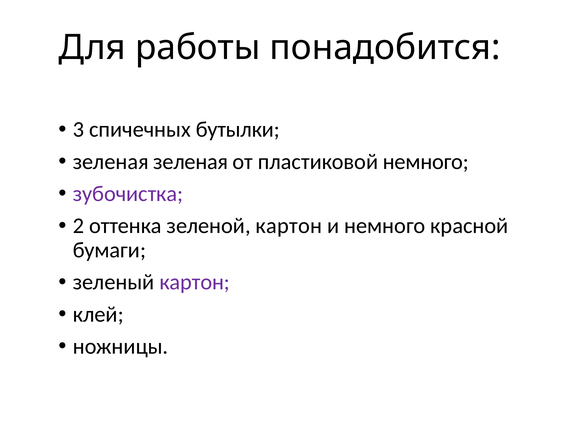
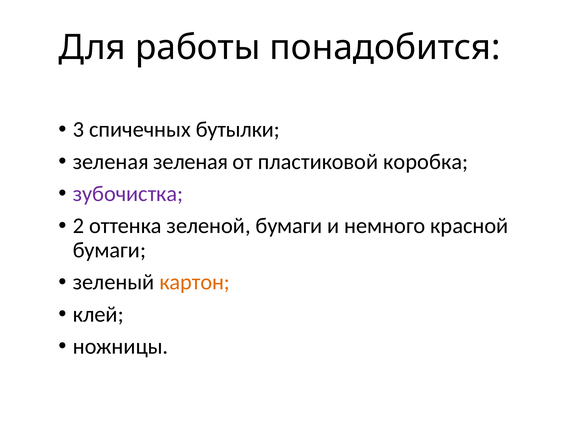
пластиковой немного: немного -> коробка
зеленой картон: картон -> бумаги
картон at (195, 282) colour: purple -> orange
